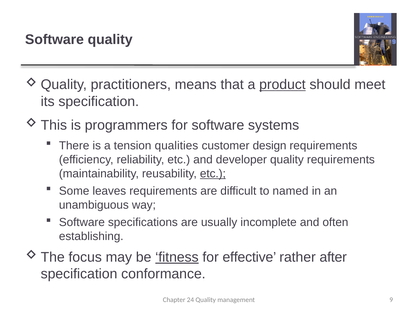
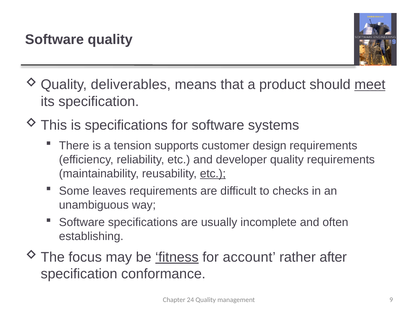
practitioners: practitioners -> deliverables
product underline: present -> none
meet underline: none -> present
is programmers: programmers -> specifications
qualities: qualities -> supports
named: named -> checks
effective: effective -> account
